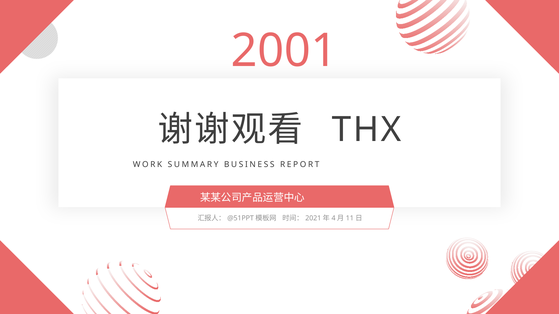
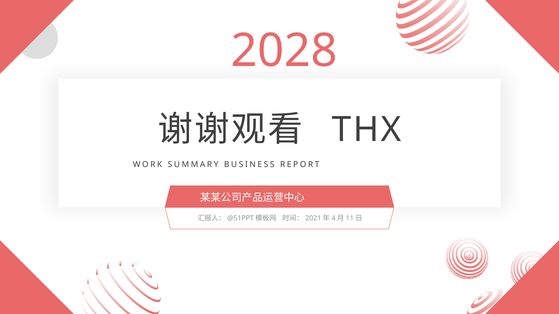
2001: 2001 -> 2028
